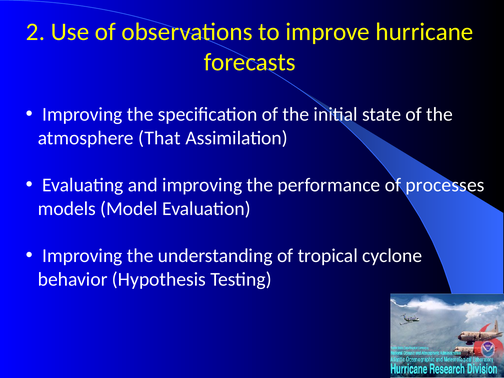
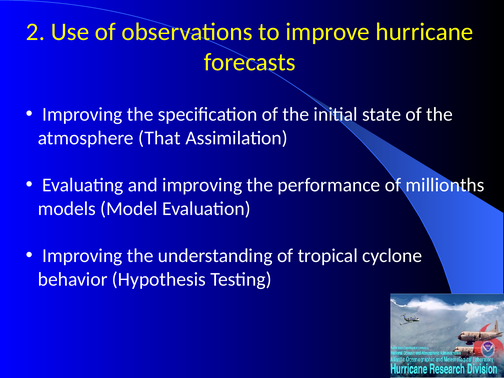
processes: processes -> millionths
